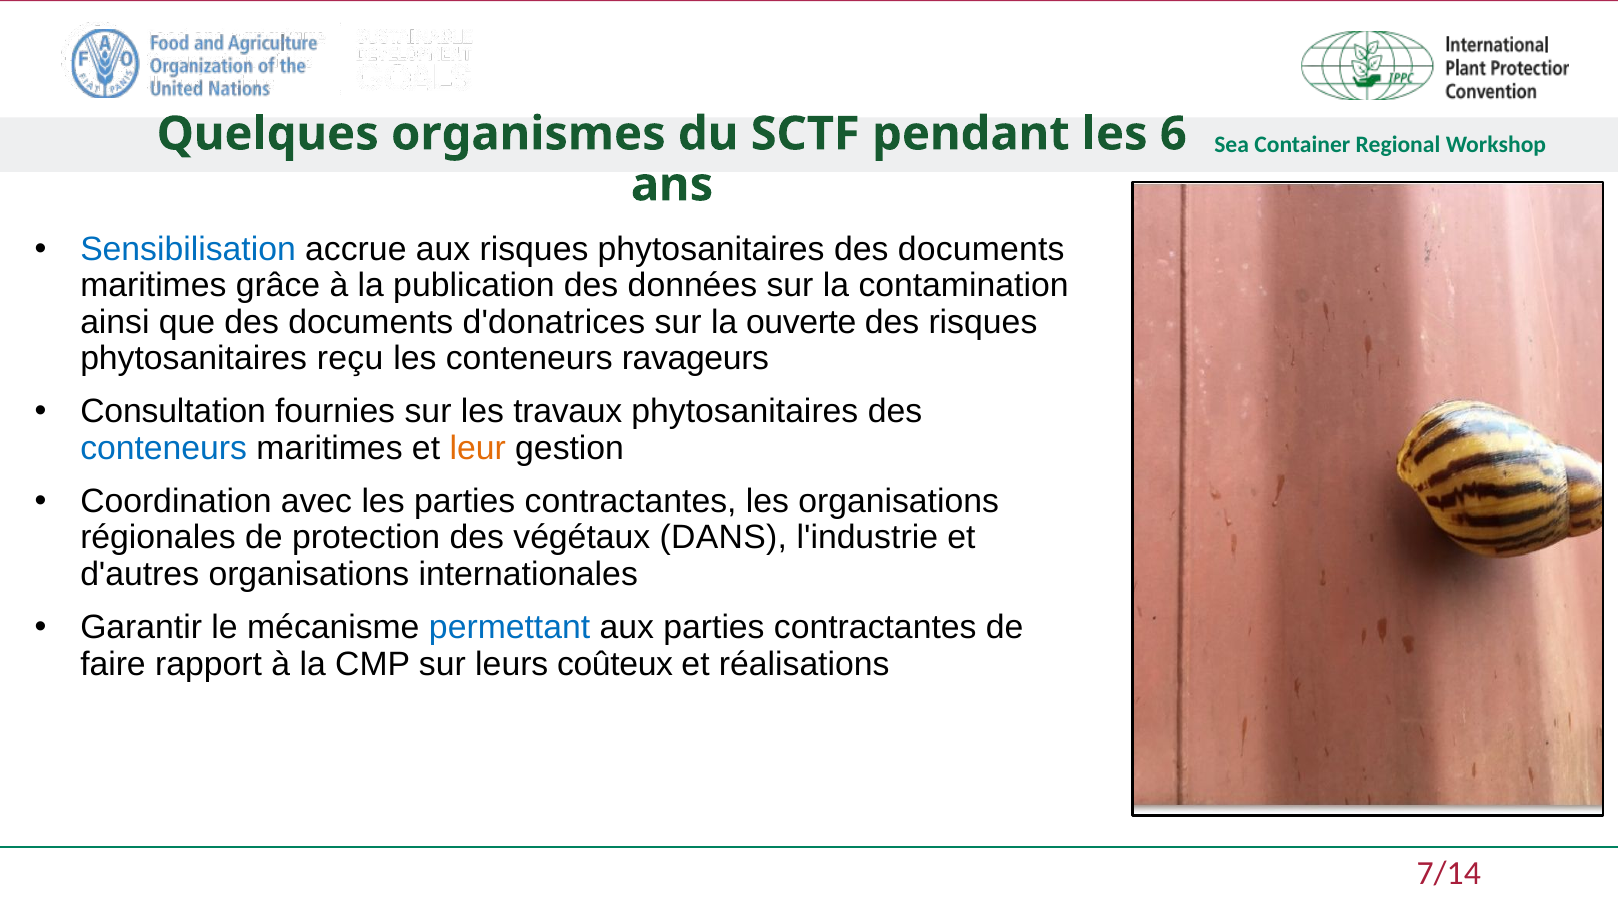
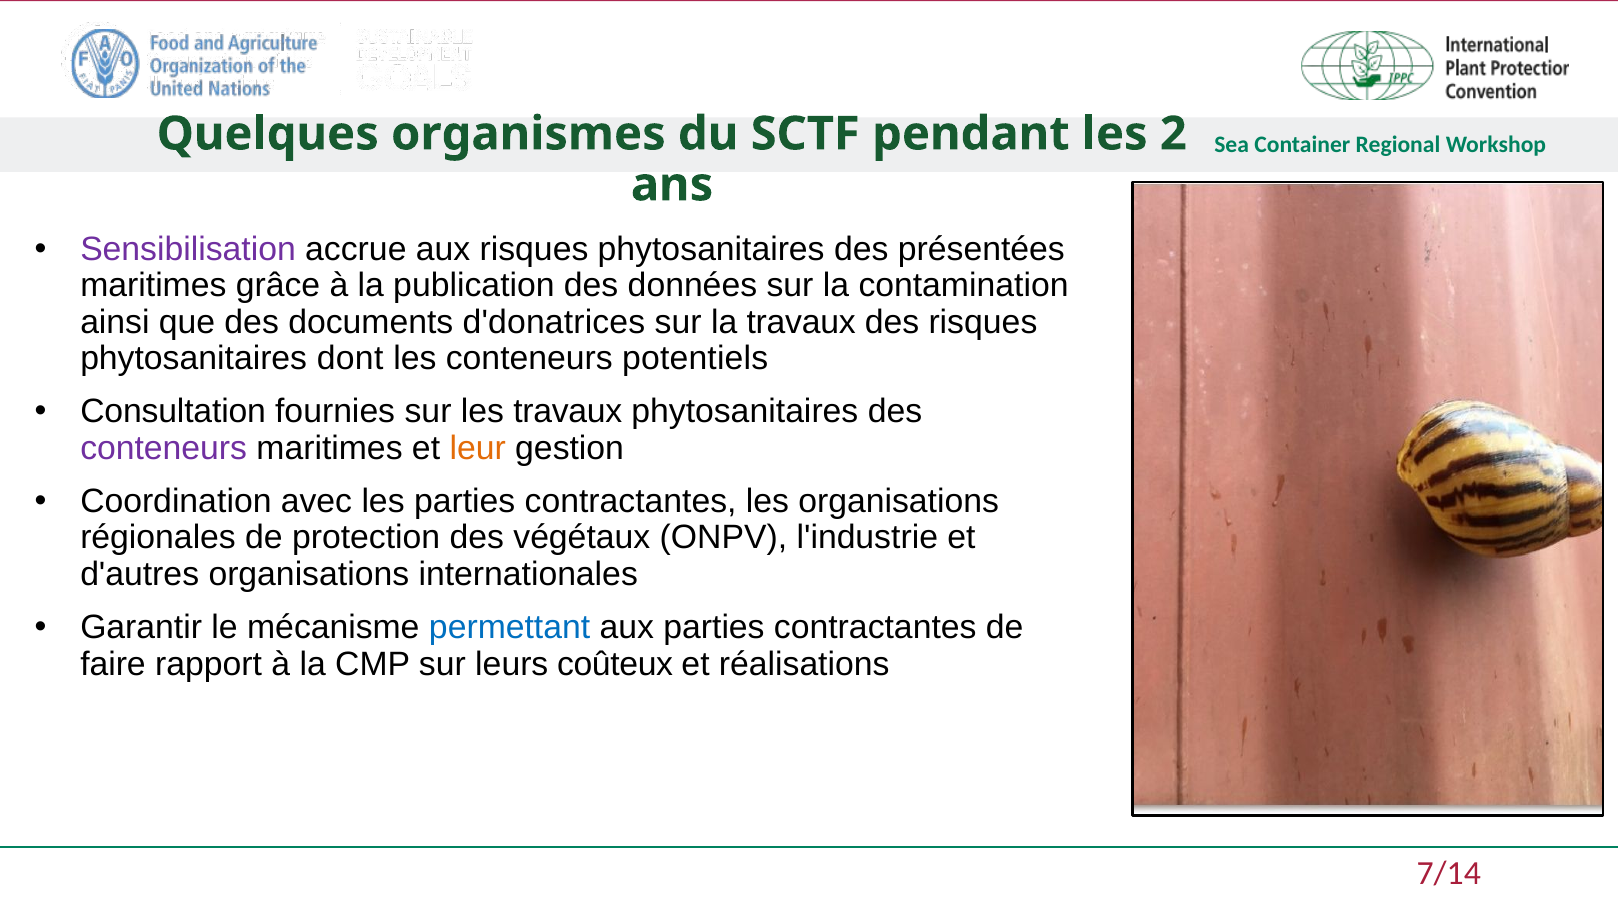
6: 6 -> 2
Sensibilisation colour: blue -> purple
phytosanitaires des documents: documents -> présentées
la ouverte: ouverte -> travaux
reçu: reçu -> dont
ravageurs: ravageurs -> potentiels
conteneurs at (164, 448) colour: blue -> purple
DANS: DANS -> ONPV
